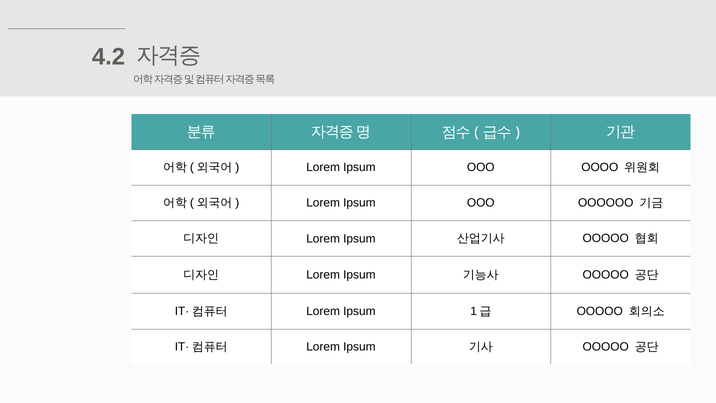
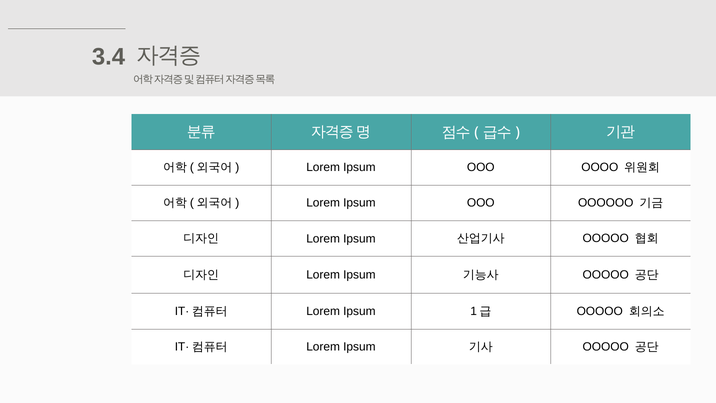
4.2: 4.2 -> 3.4
